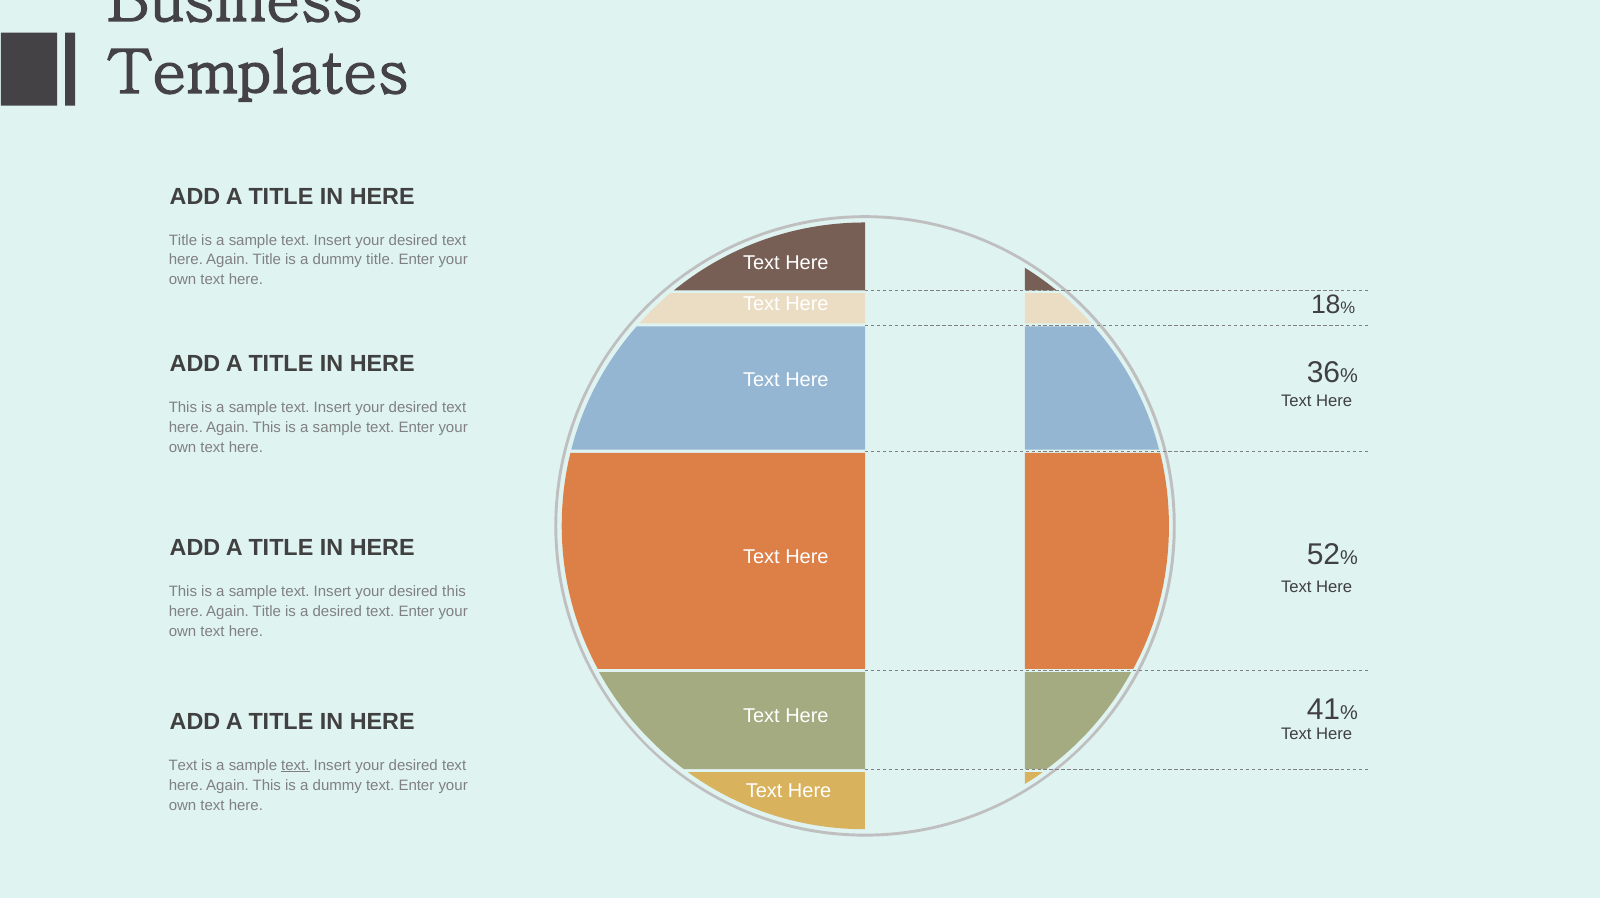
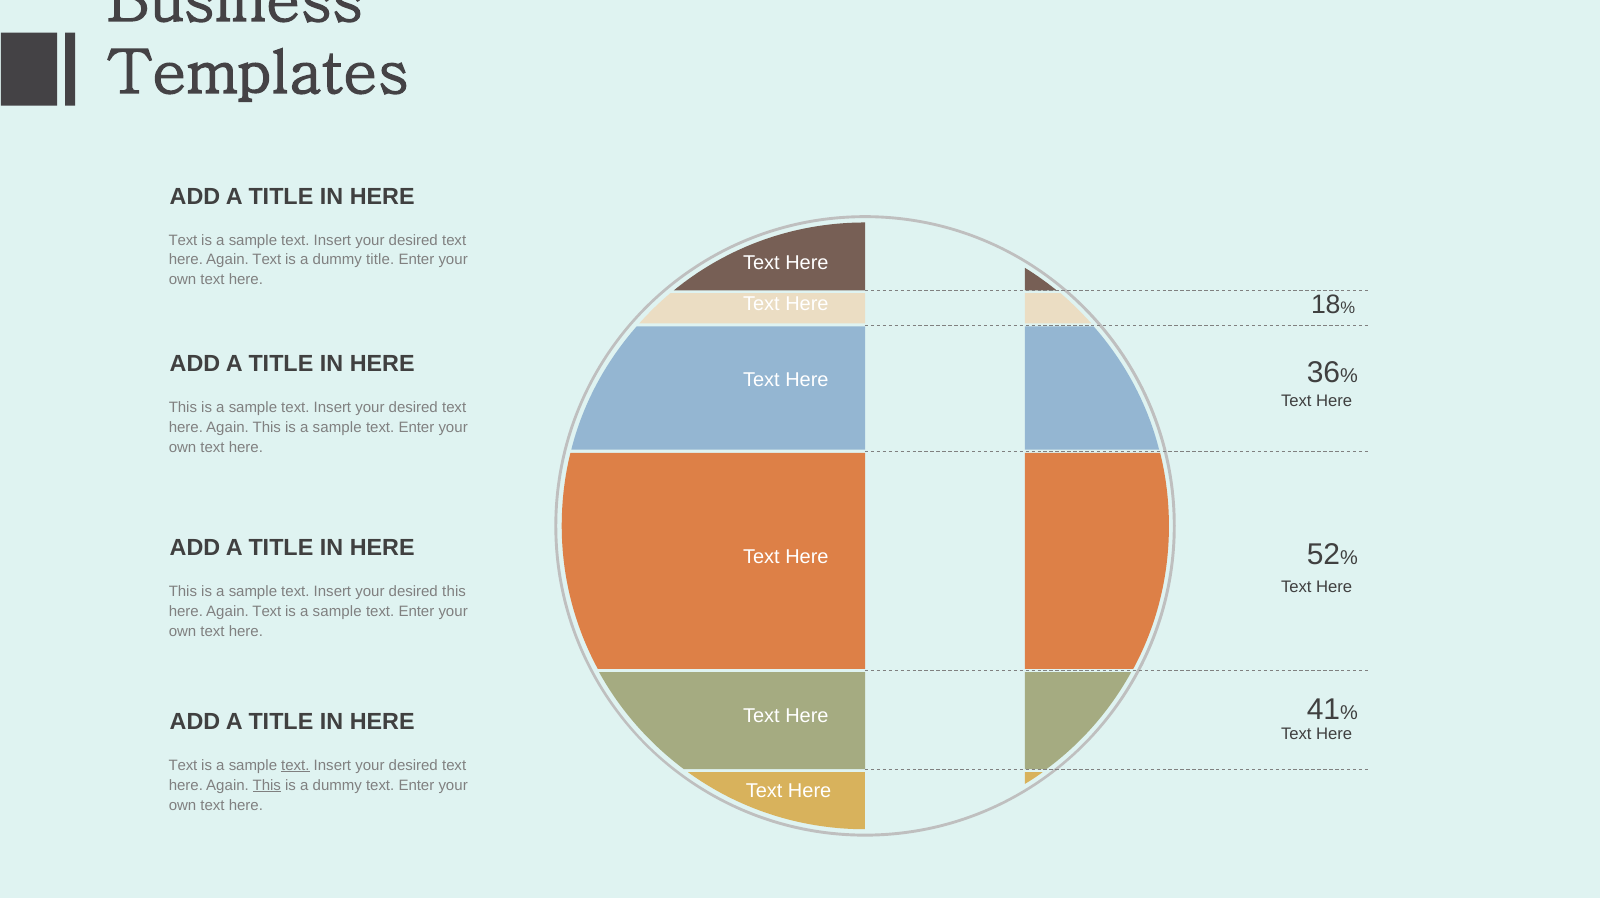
Title at (183, 240): Title -> Text
Title at (267, 260): Title -> Text
Title at (267, 611): Title -> Text
desired at (337, 611): desired -> sample
This at (267, 785) underline: none -> present
